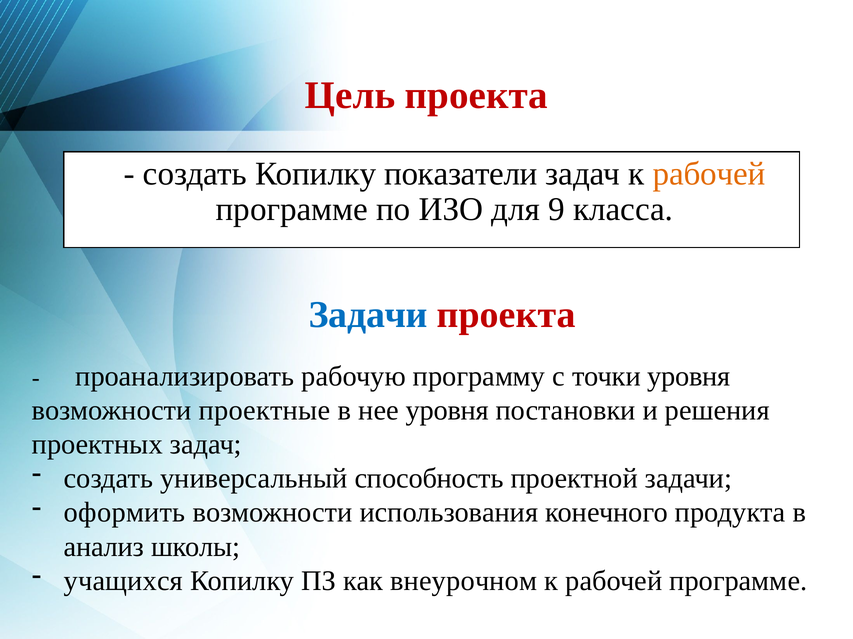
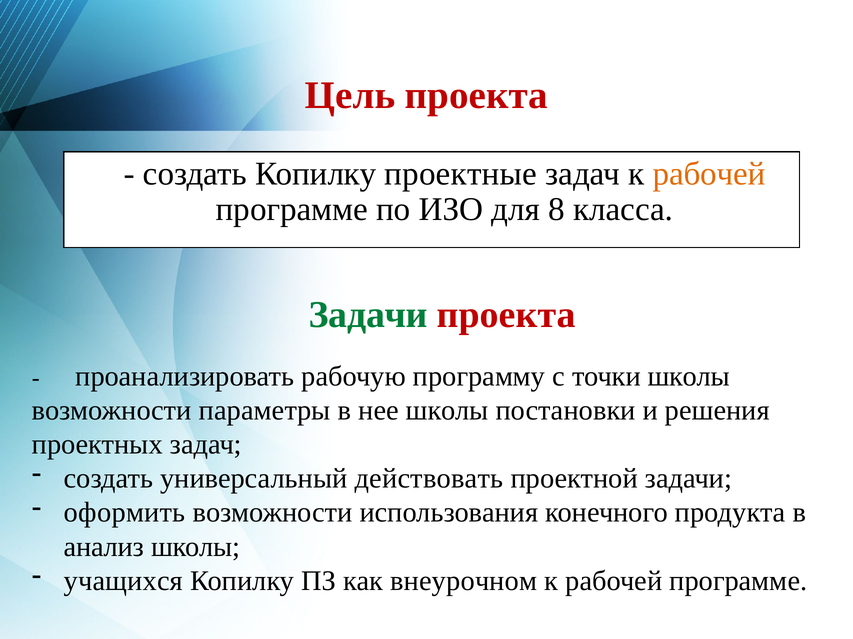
показатели: показатели -> проектные
9: 9 -> 8
Задачи at (368, 315) colour: blue -> green
точки уровня: уровня -> школы
проектные: проектные -> параметры
нее уровня: уровня -> школы
способность: способность -> действовать
